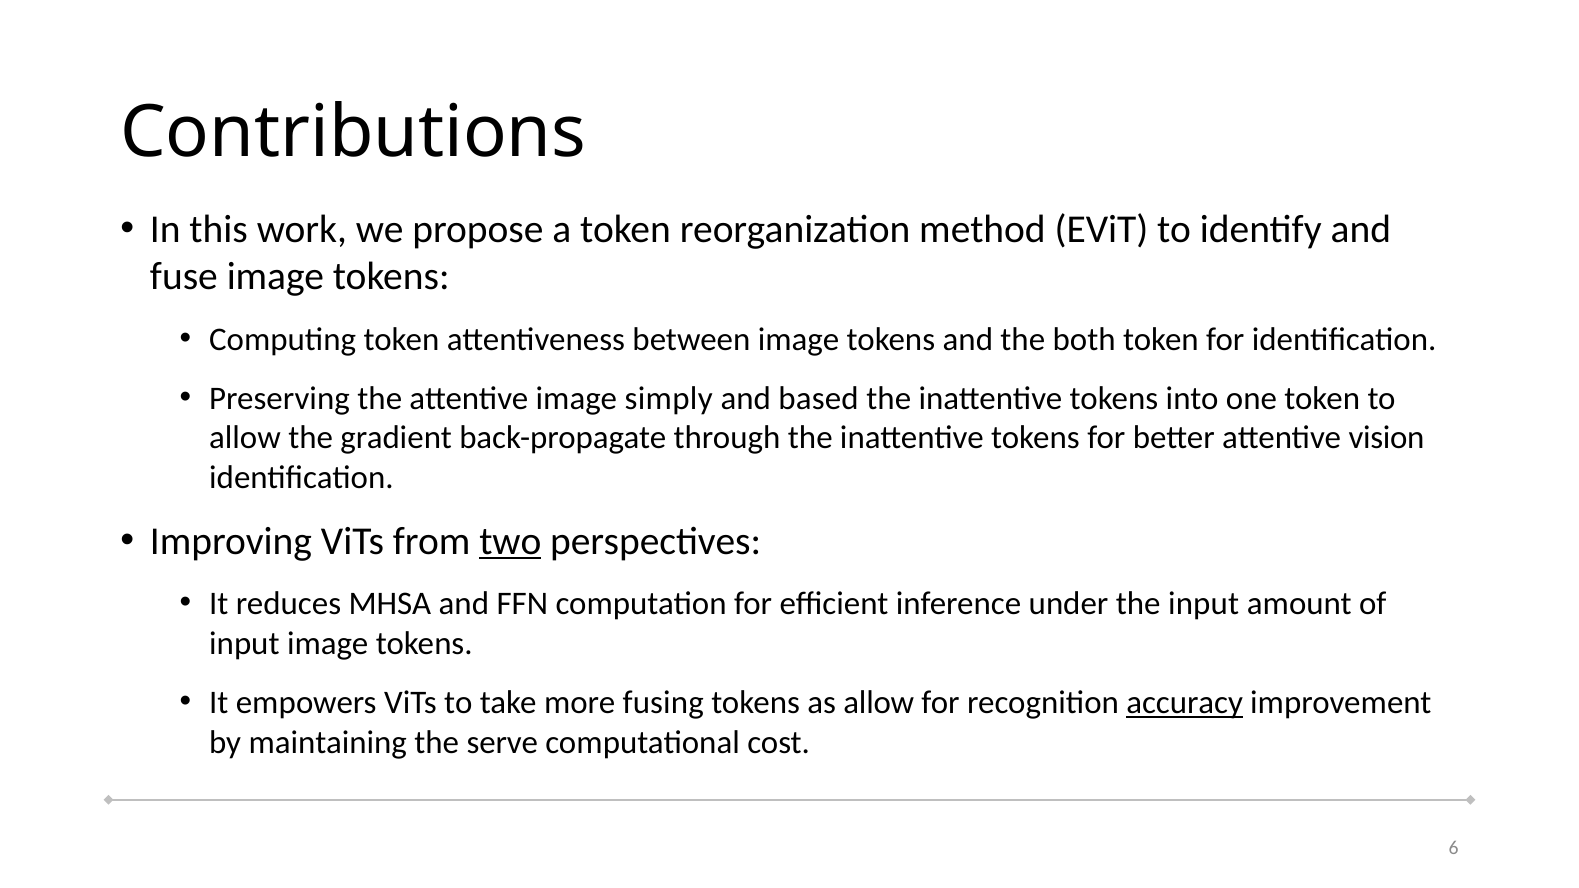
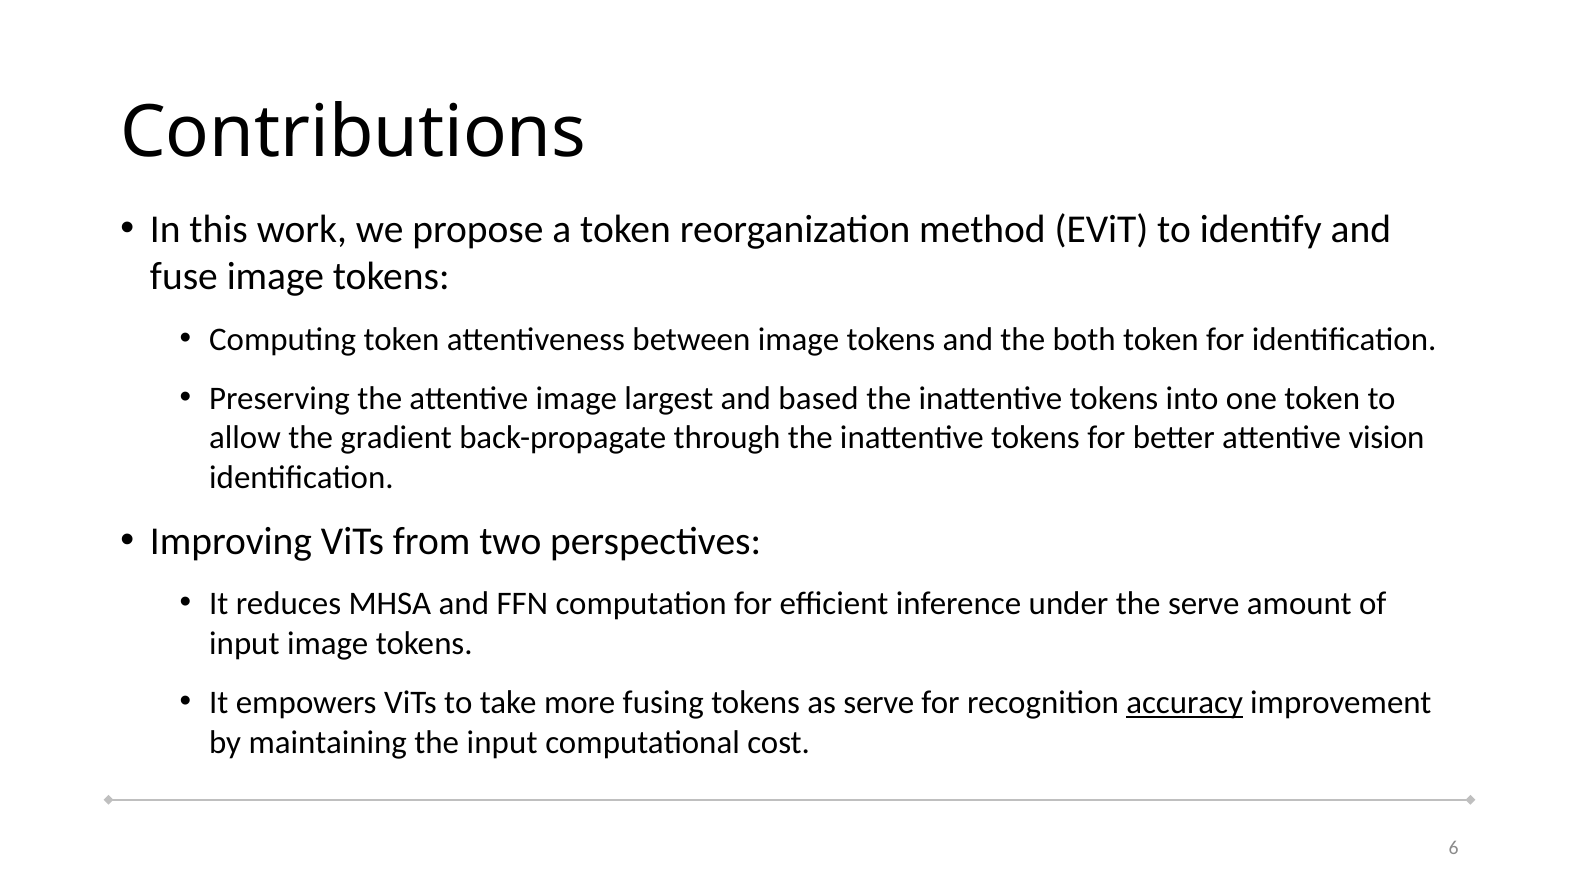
simply: simply -> largest
two underline: present -> none
the input: input -> serve
as allow: allow -> serve
the serve: serve -> input
